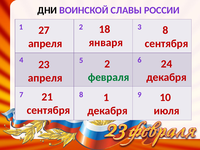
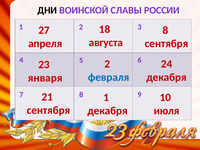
января: января -> августа
февраля colour: green -> blue
апреля at (45, 78): апреля -> января
